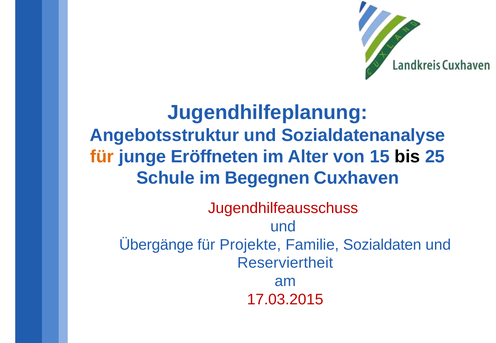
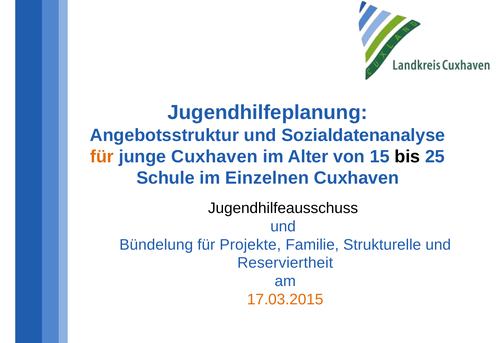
junge Eröffneten: Eröffneten -> Cuxhaven
Begegnen: Begegnen -> Einzelnen
Jugendhilfeausschuss colour: red -> black
Übergänge: Übergänge -> Bündelung
Sozialdaten: Sozialdaten -> Strukturelle
17.03.2015 colour: red -> orange
